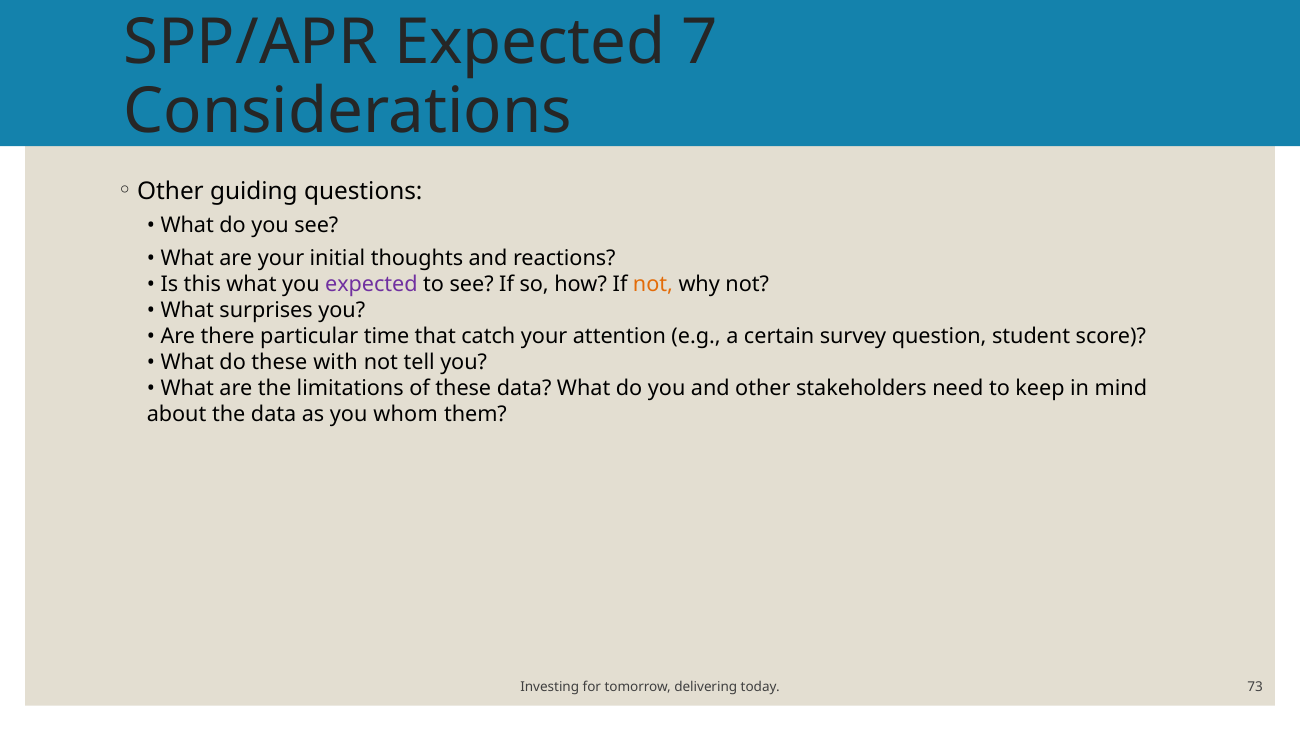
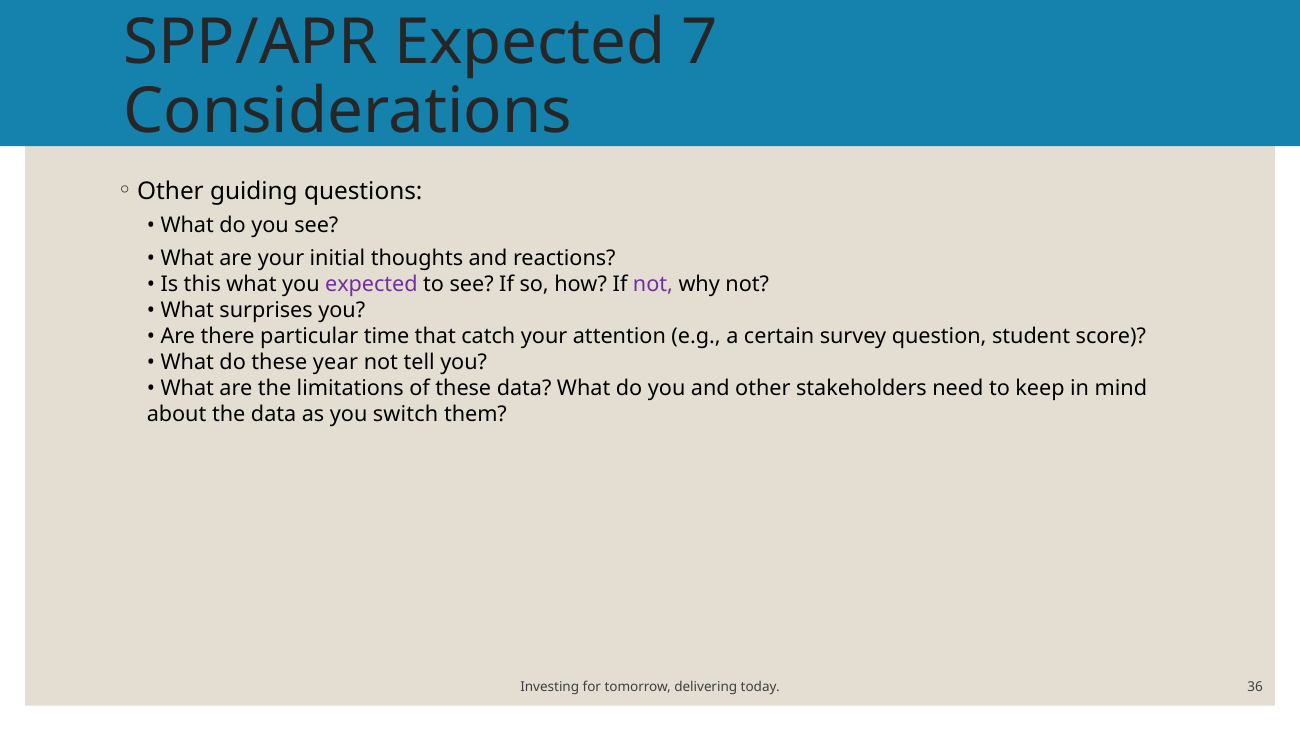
not at (653, 284) colour: orange -> purple
with: with -> year
whom: whom -> switch
73: 73 -> 36
